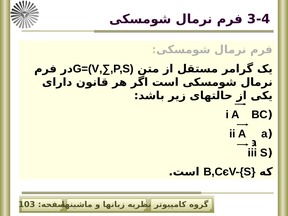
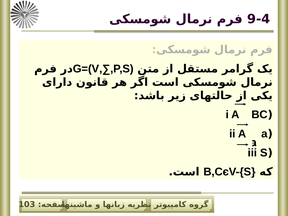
3-4: 3-4 -> 9-4
